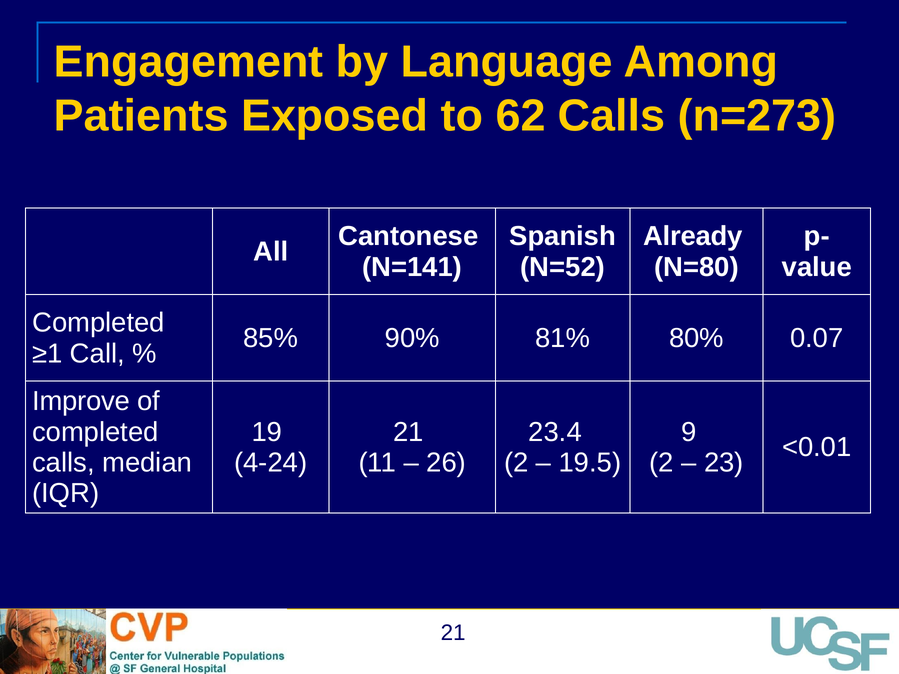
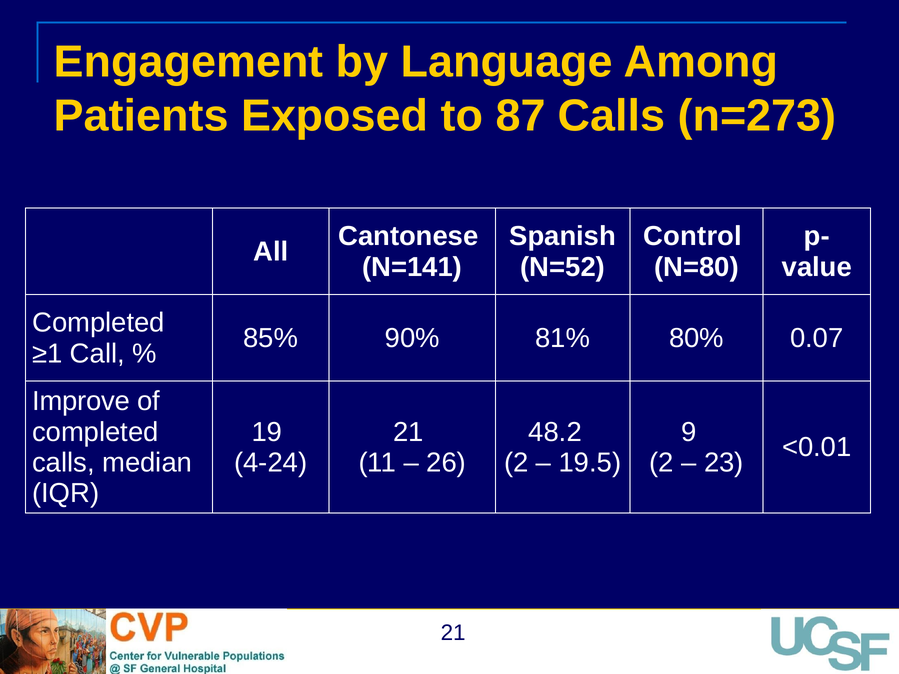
62: 62 -> 87
Already: Already -> Control
23.4: 23.4 -> 48.2
